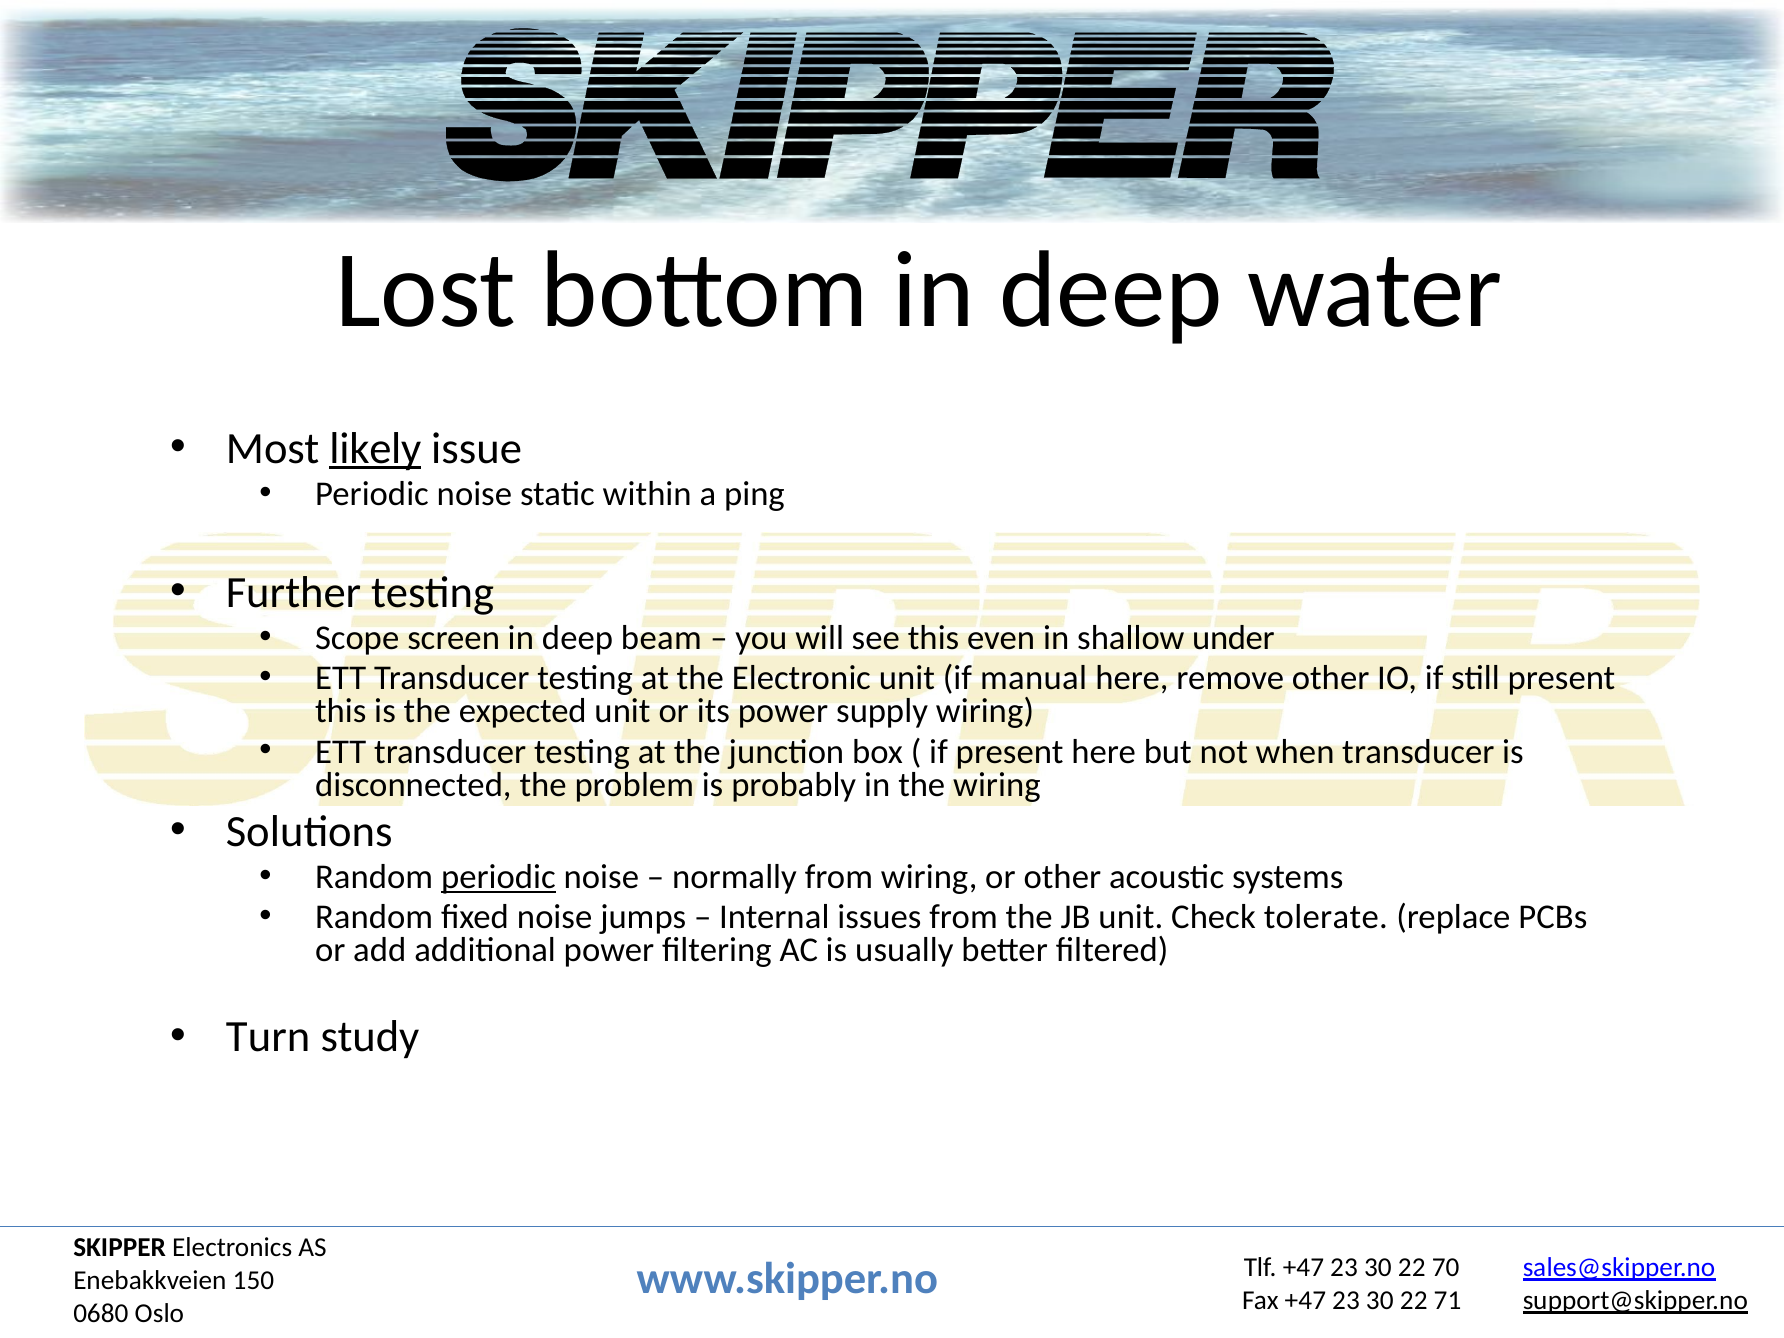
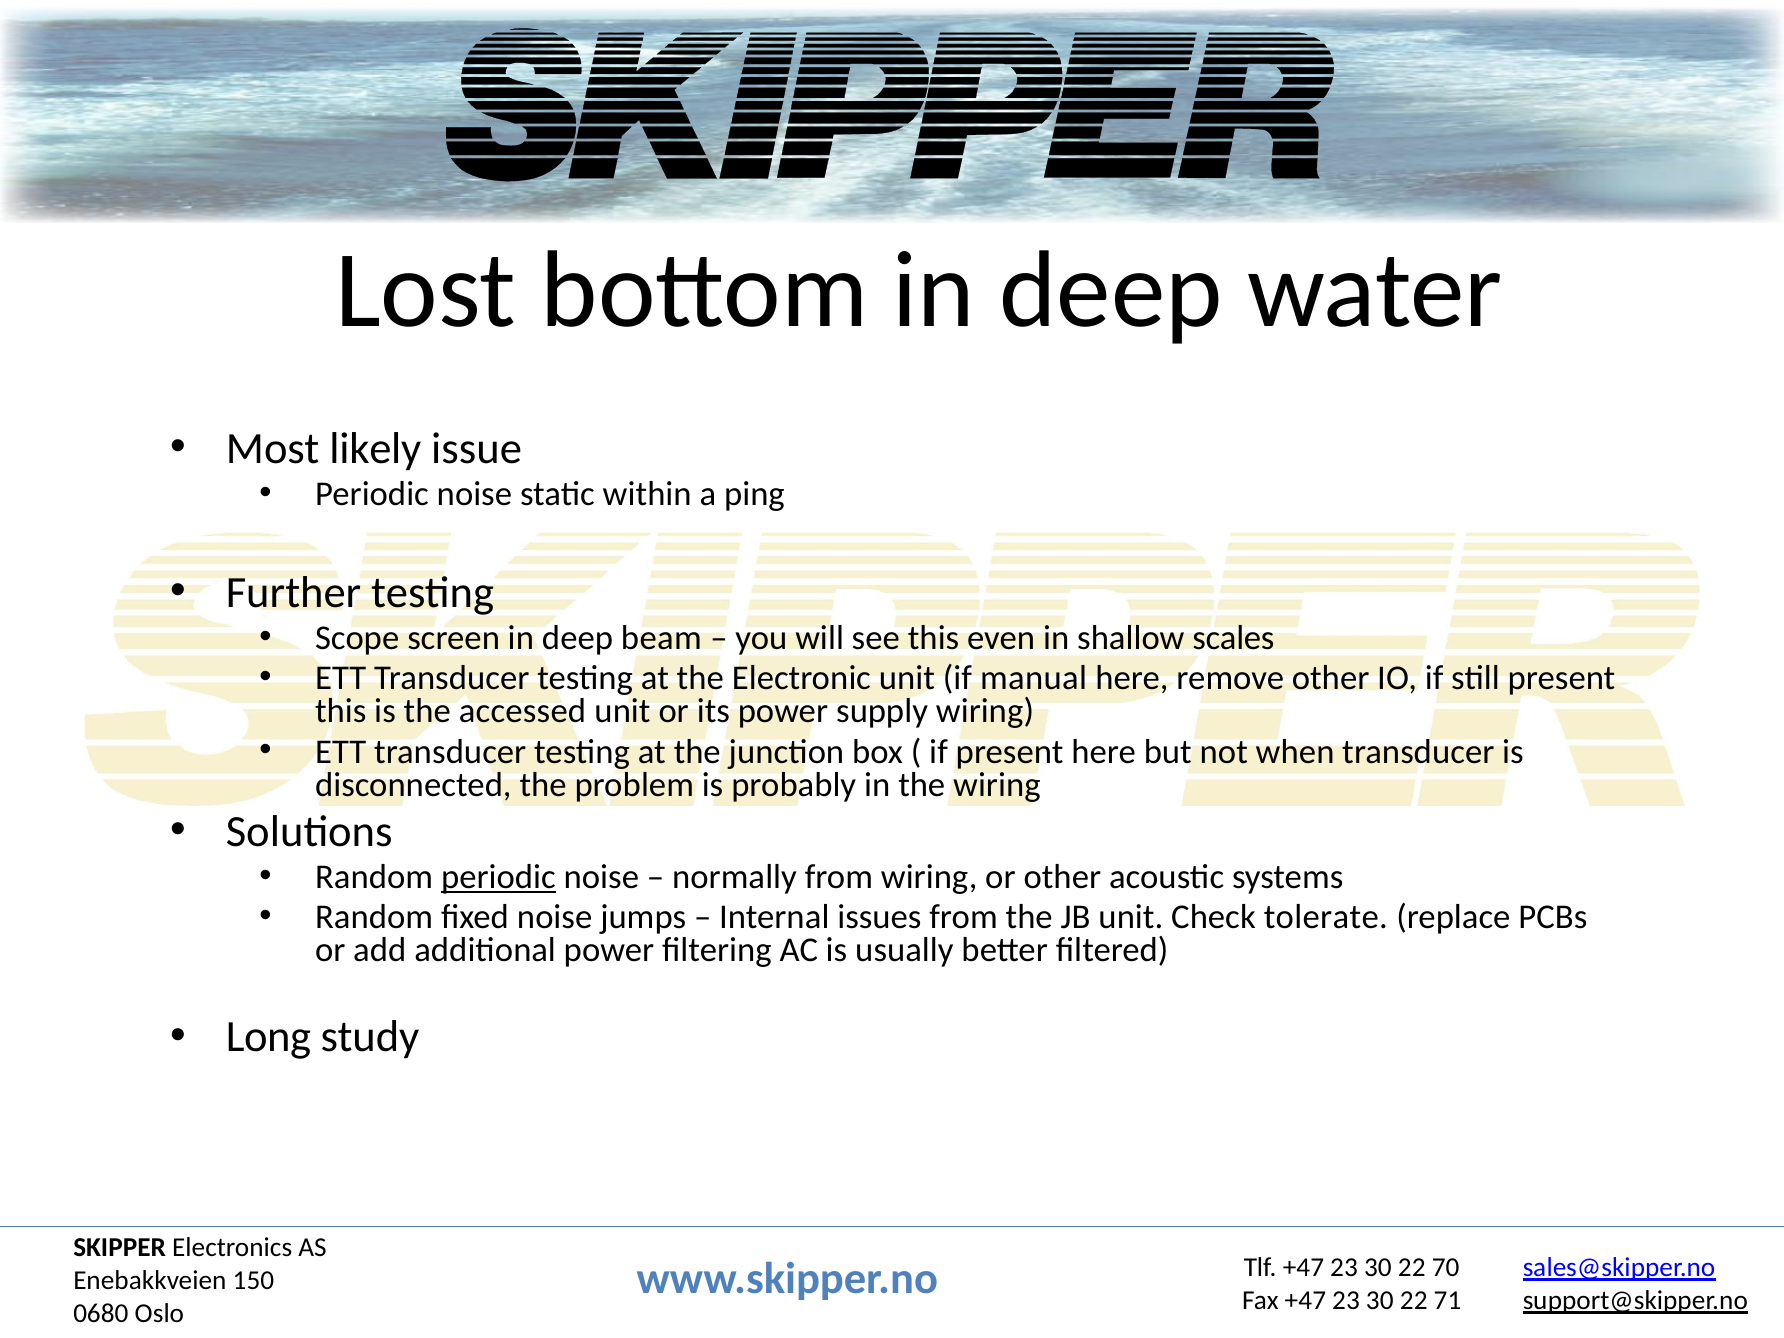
likely underline: present -> none
under: under -> scales
expected: expected -> accessed
Turn: Turn -> Long
